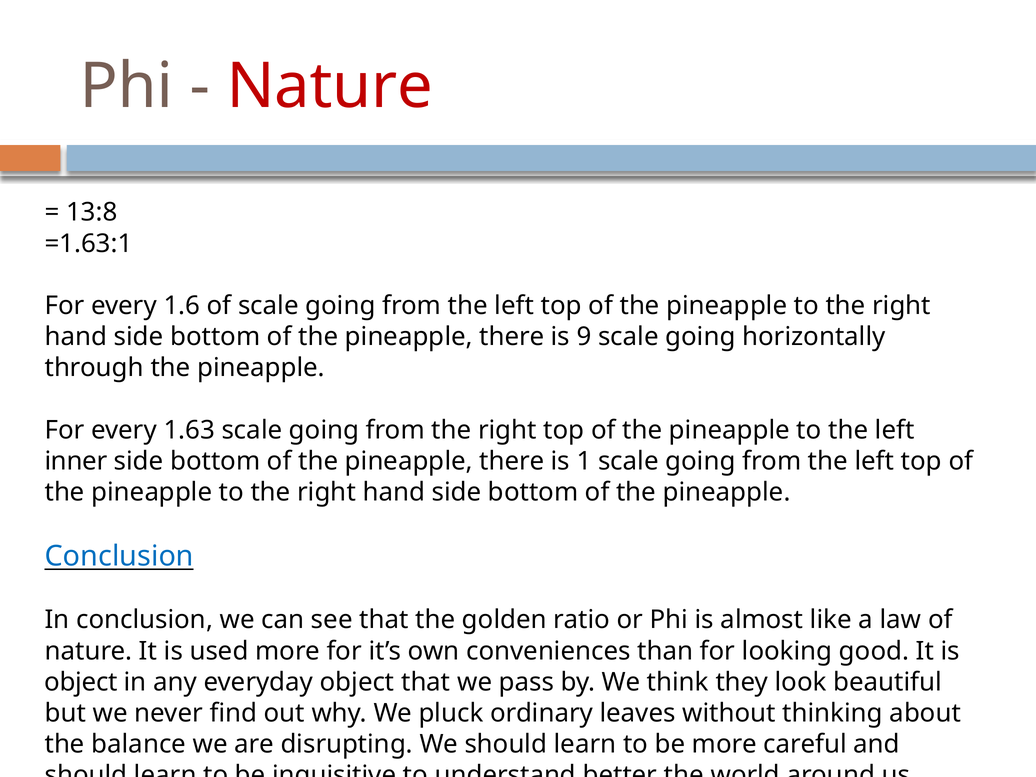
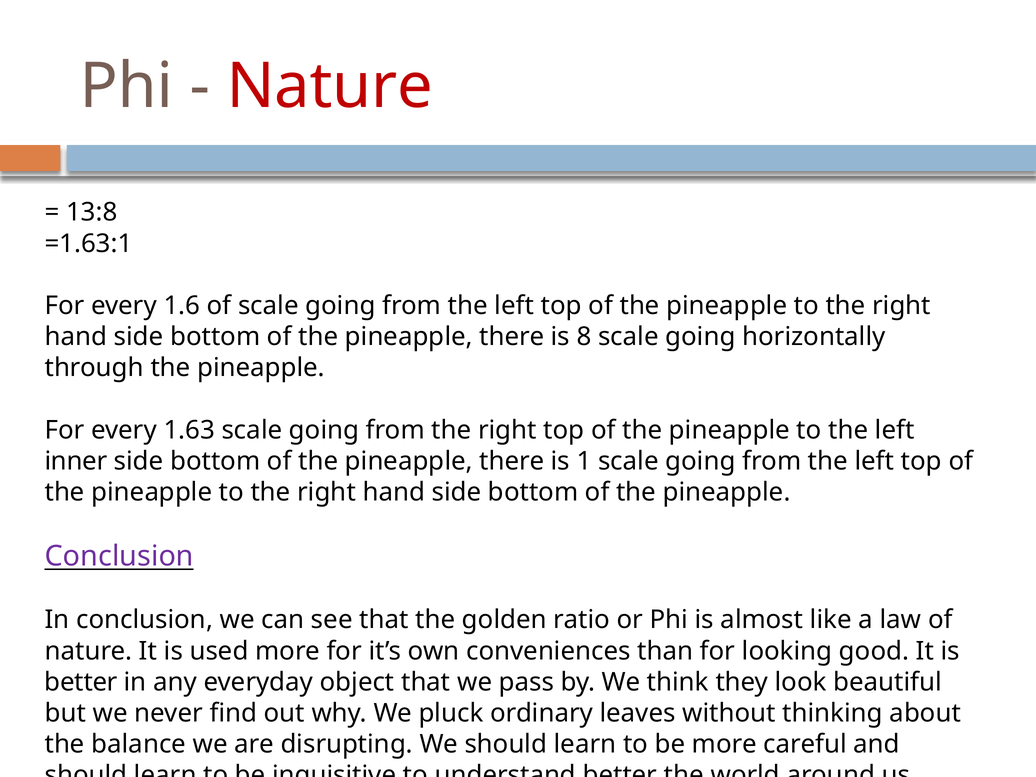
9: 9 -> 8
Conclusion at (119, 556) colour: blue -> purple
object at (81, 682): object -> better
